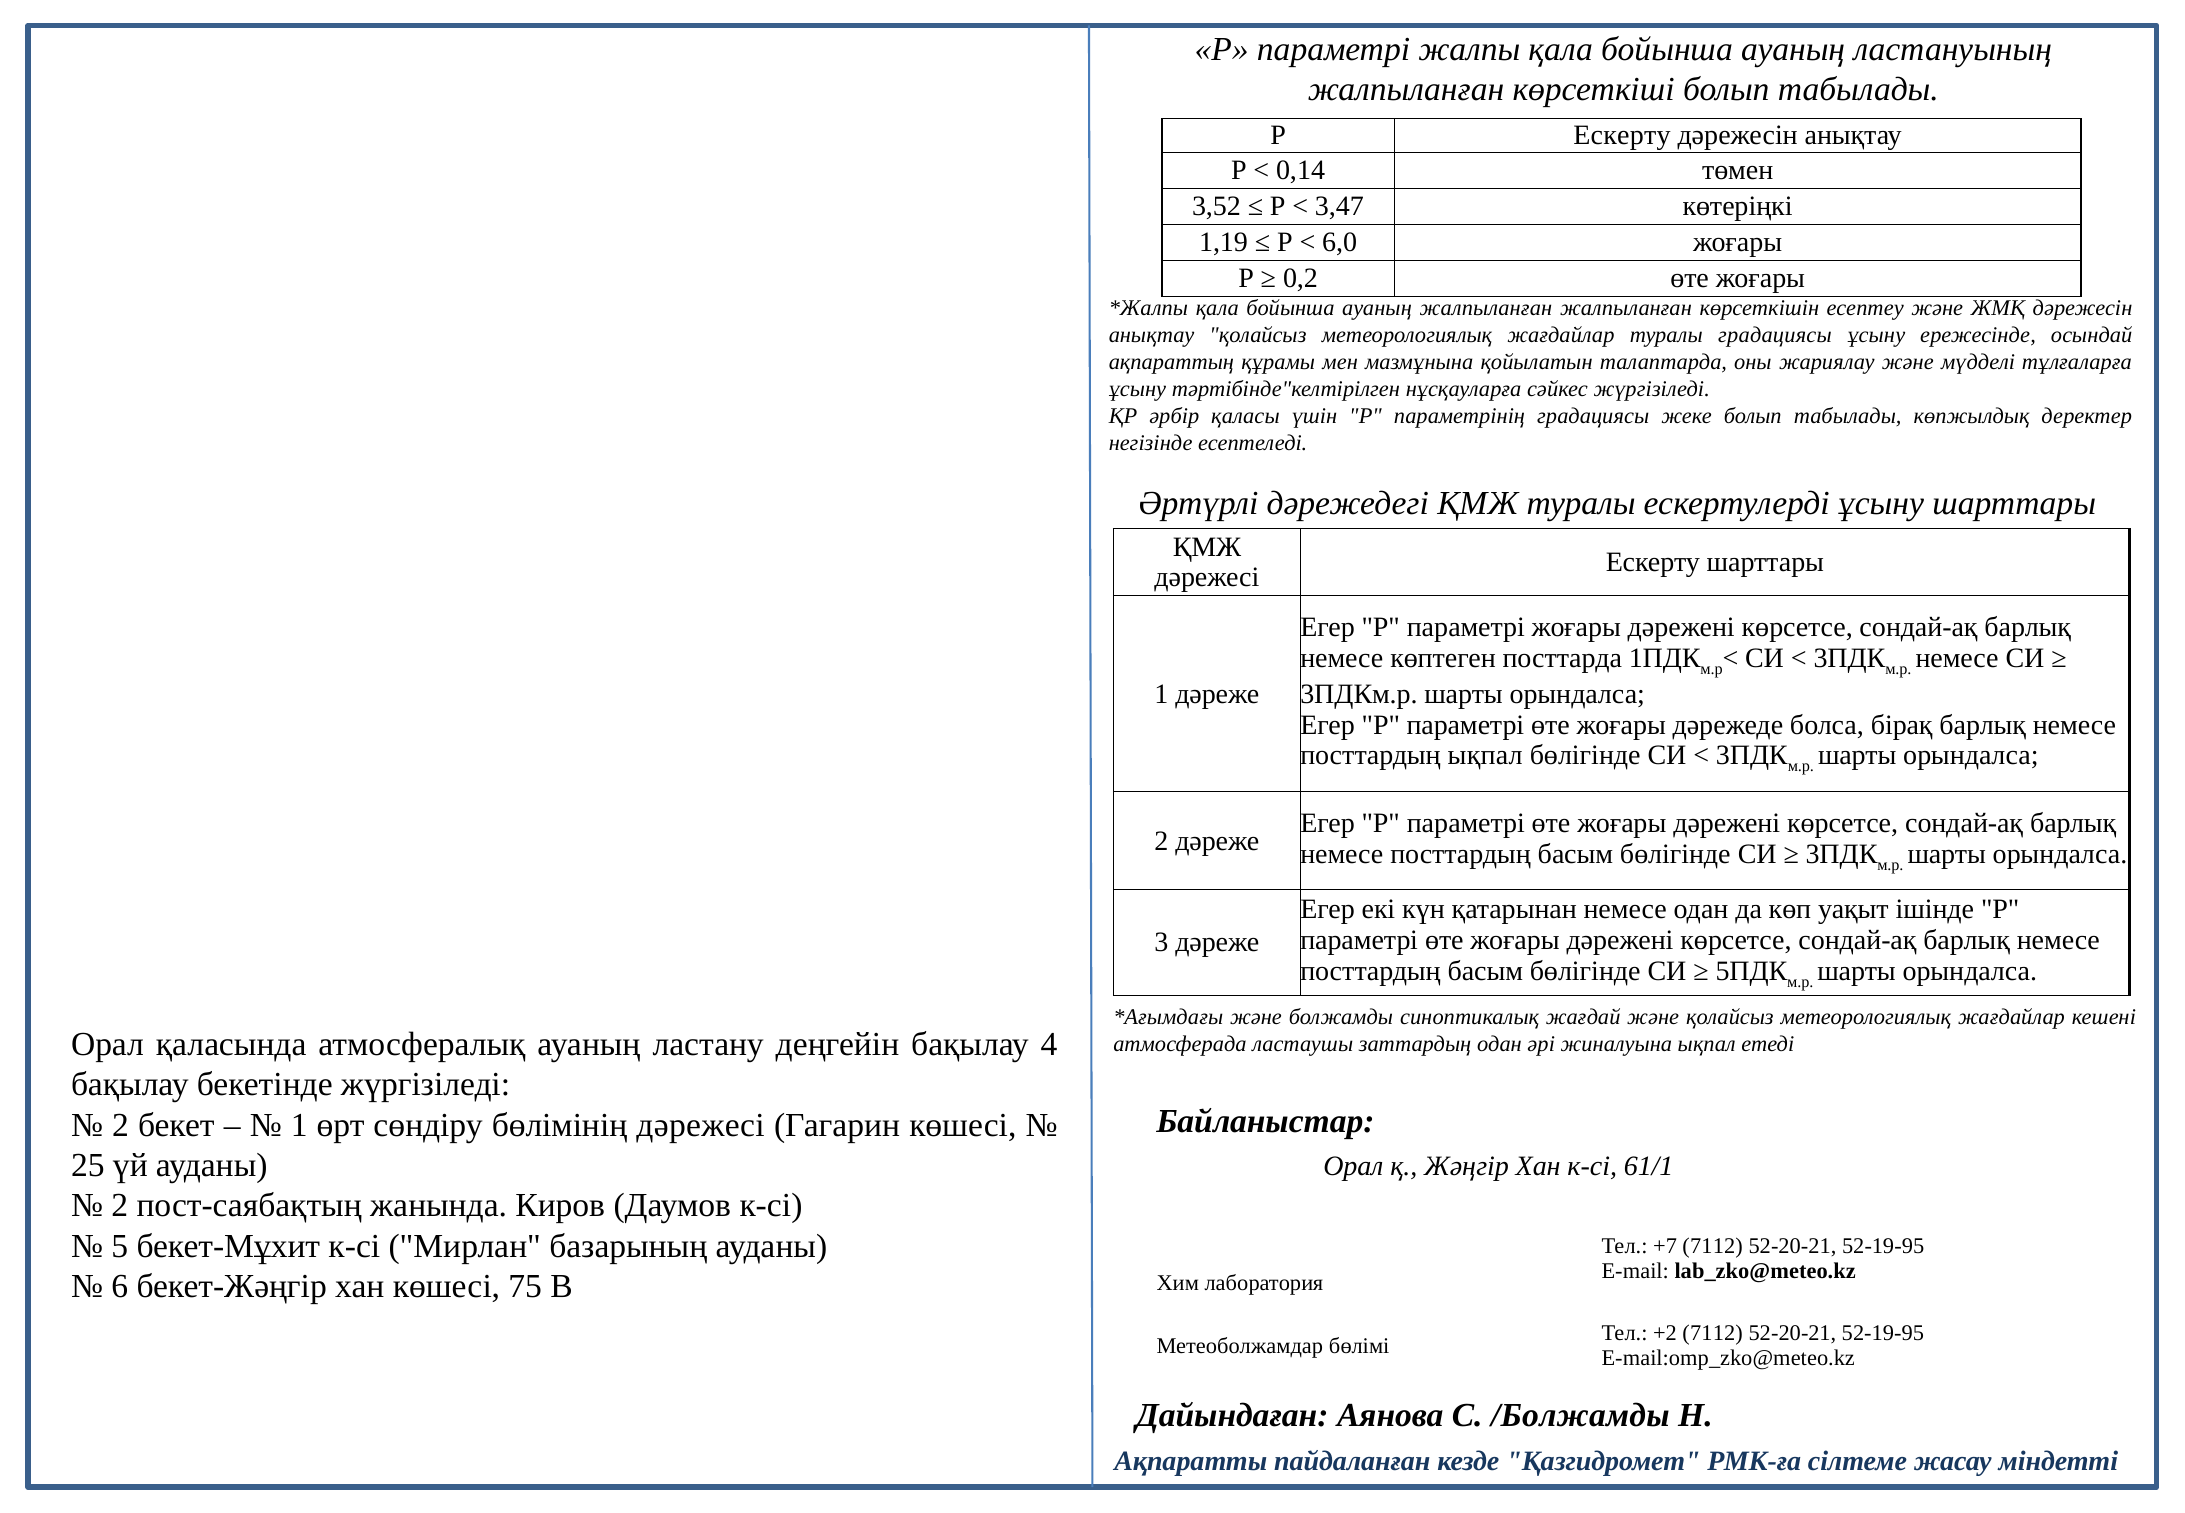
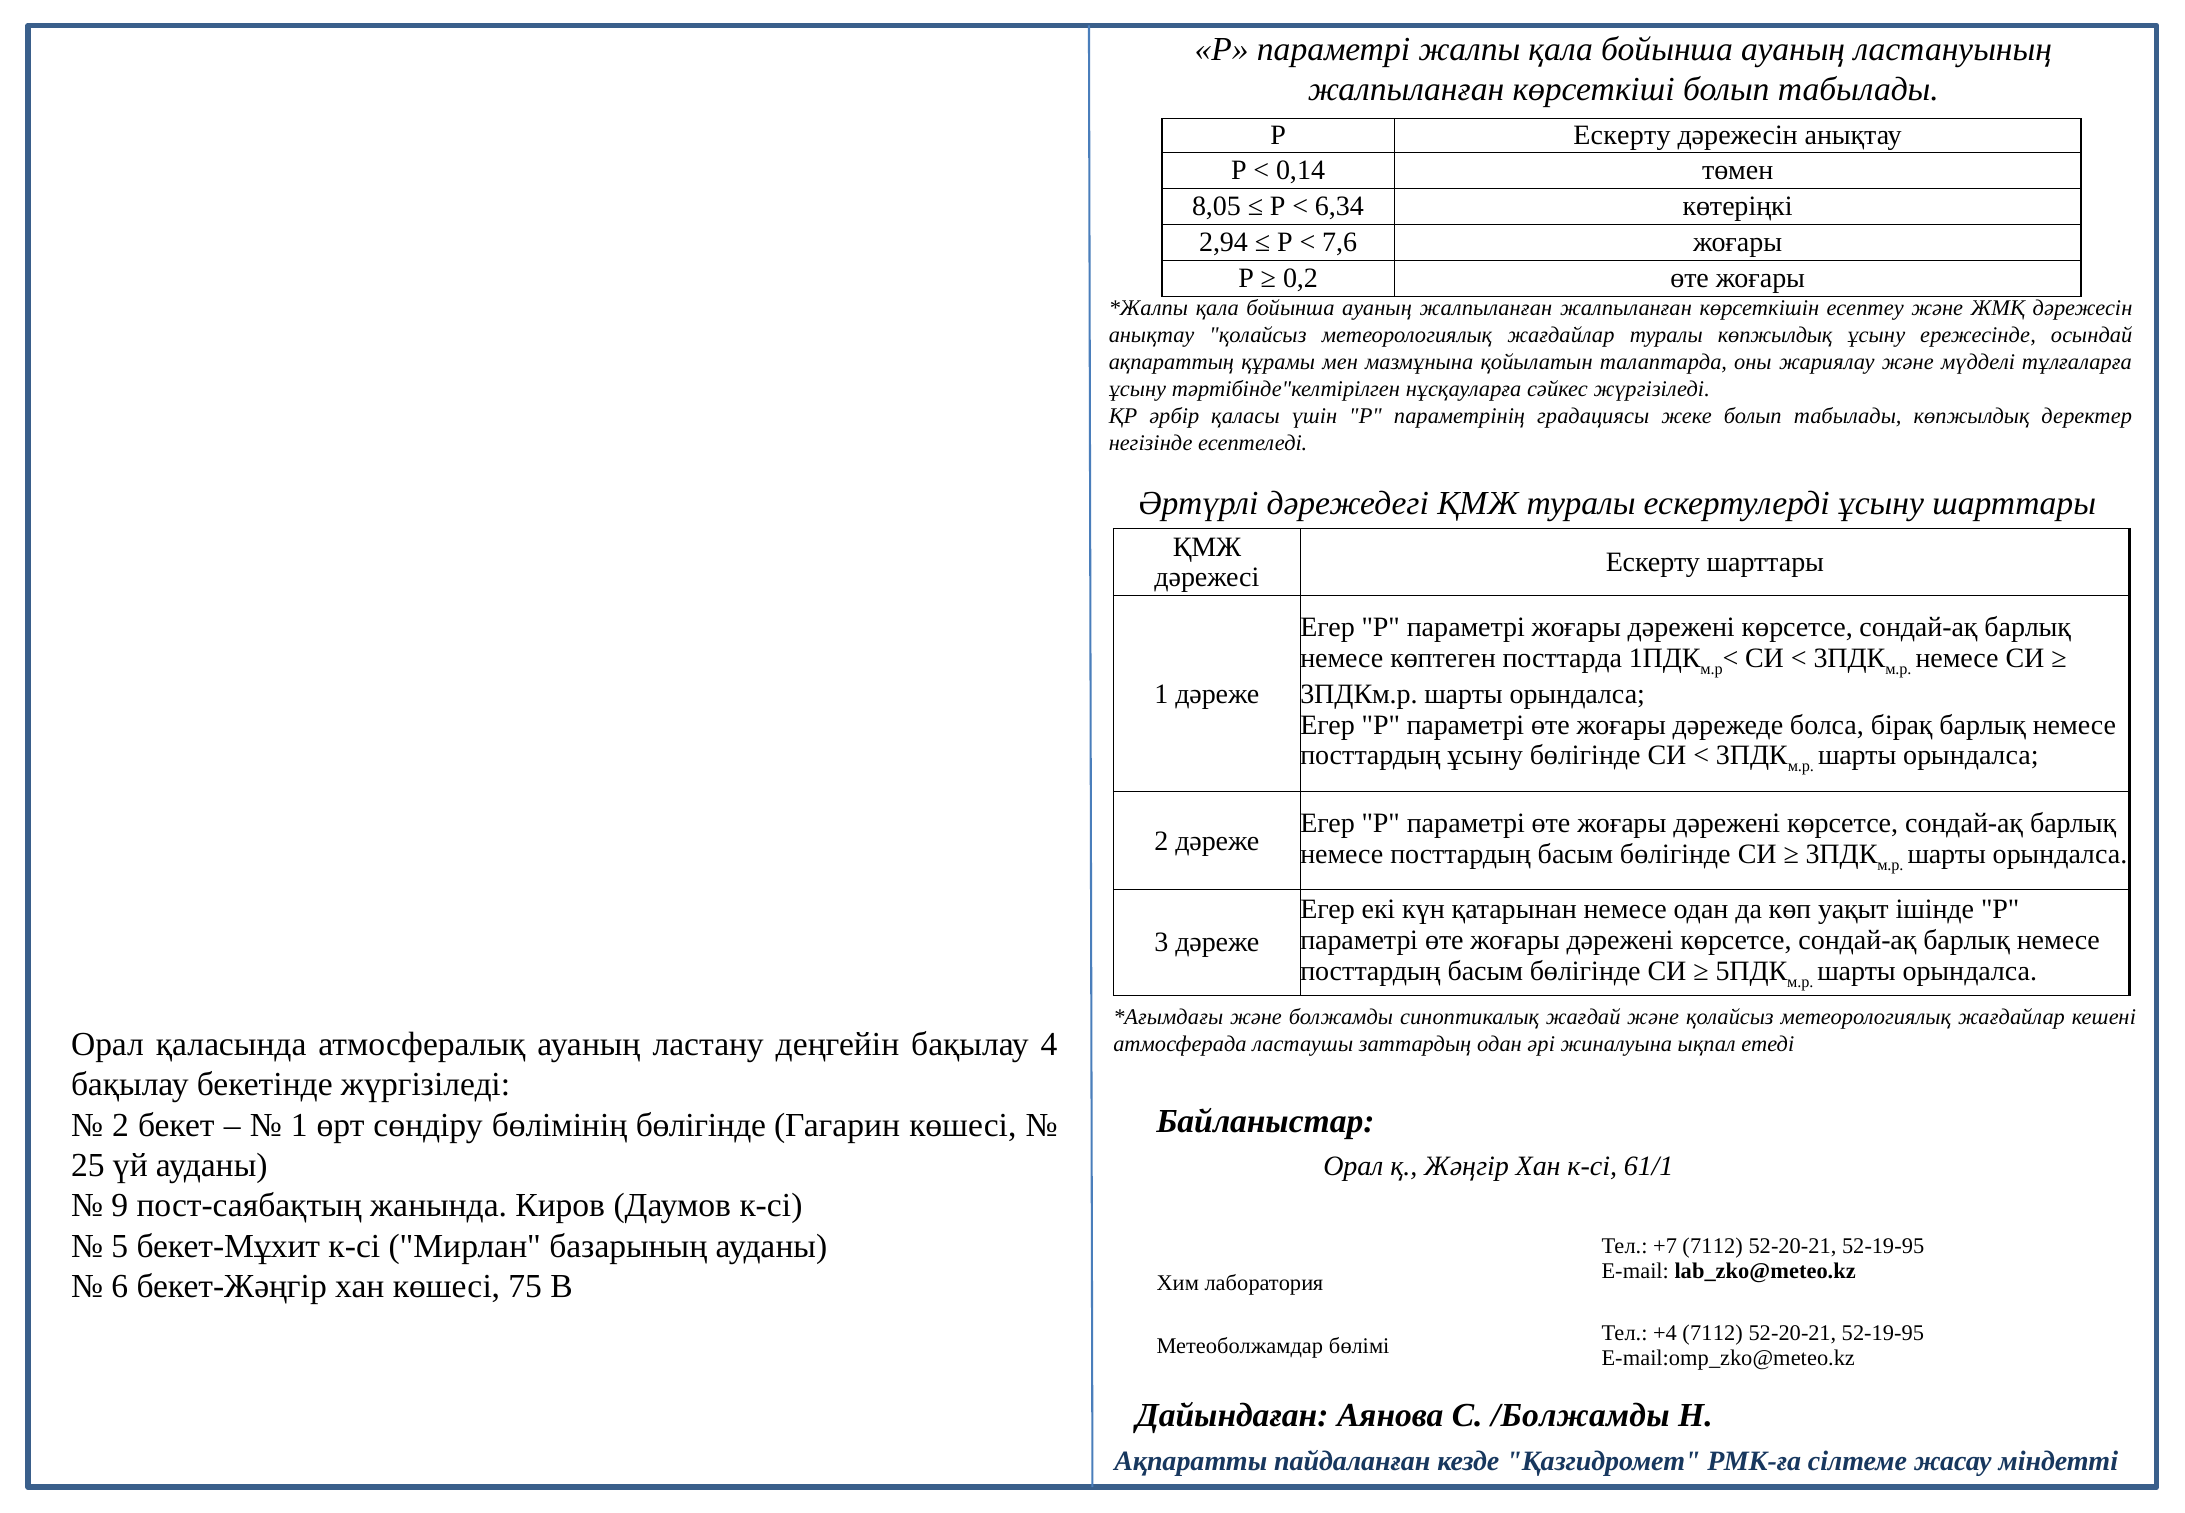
3,52: 3,52 -> 8,05
3,47: 3,47 -> 6,34
1,19: 1,19 -> 2,94
6,0: 6,0 -> 7,6
туралы градациясы: градациясы -> көпжылдық
посттардың ықпал: ықпал -> ұсыну
бөлімінің дәрежесі: дәрежесі -> бөлігінде
2 at (120, 1206): 2 -> 9
+2: +2 -> +4
